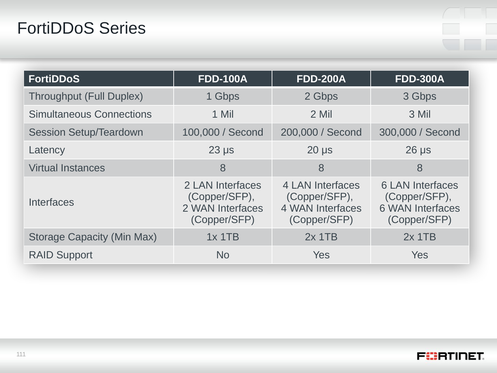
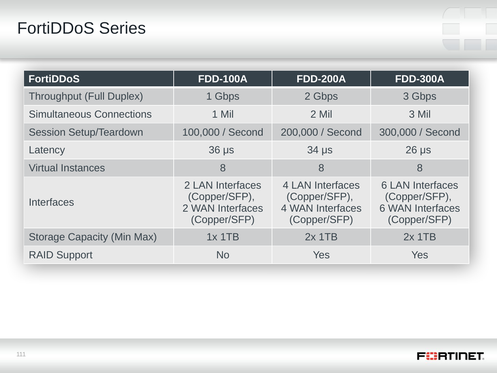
23: 23 -> 36
20: 20 -> 34
